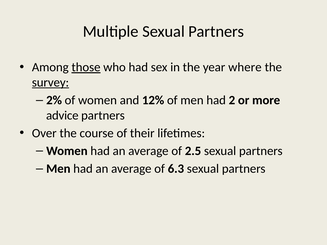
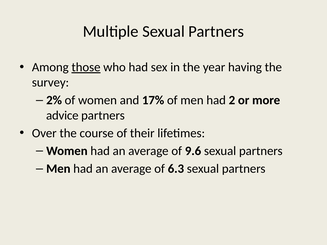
where: where -> having
survey underline: present -> none
12%: 12% -> 17%
2.5: 2.5 -> 9.6
